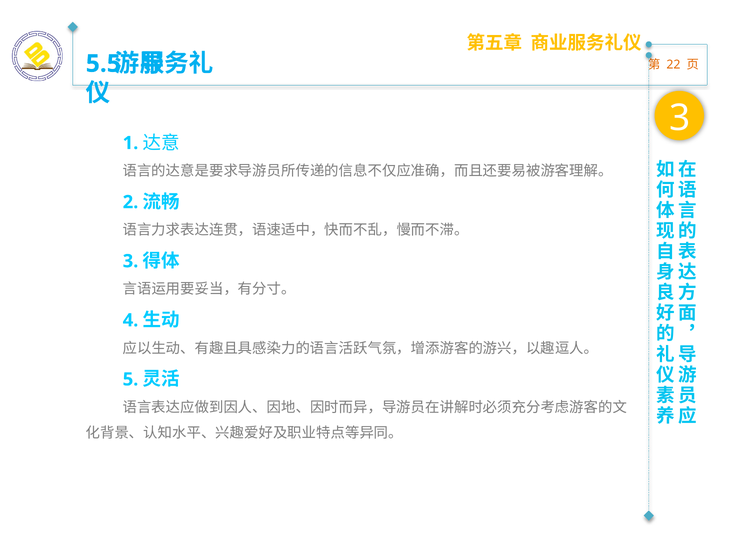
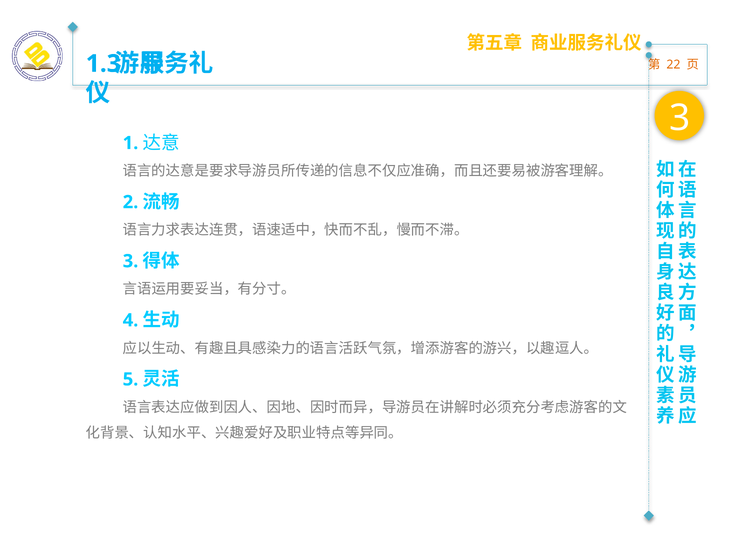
5.5: 5.5 -> 1.3
